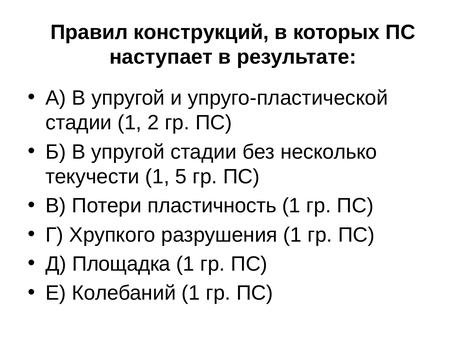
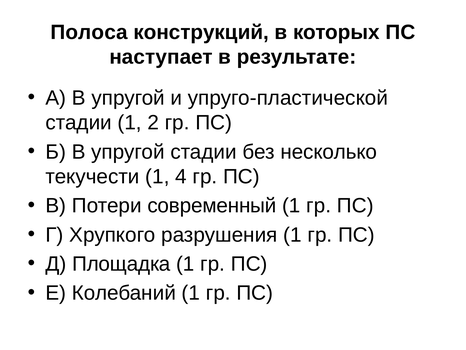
Правил: Правил -> Полоса
5: 5 -> 4
пластичность: пластичность -> современный
